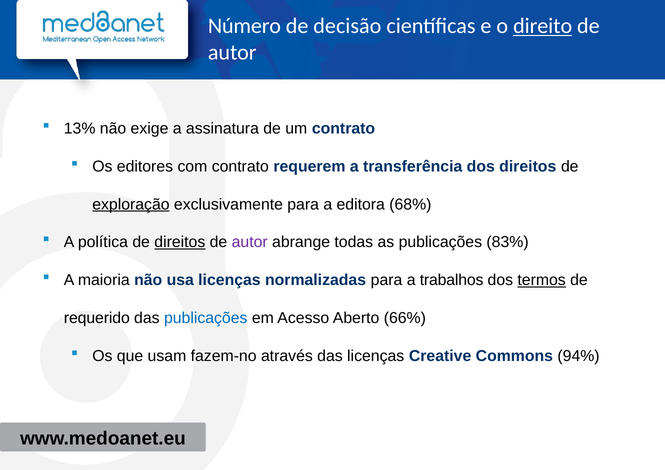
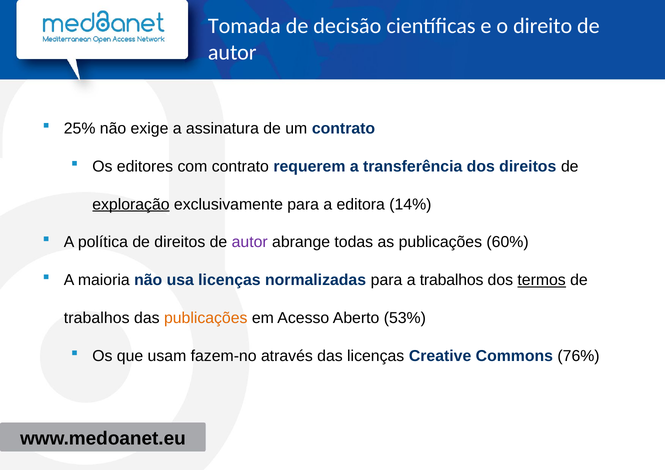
Número: Número -> Tomada
direito underline: present -> none
13%: 13% -> 25%
68%: 68% -> 14%
direitos at (180, 242) underline: present -> none
83%: 83% -> 60%
requerido at (97, 318): requerido -> trabalhos
publicações at (206, 318) colour: blue -> orange
66%: 66% -> 53%
94%: 94% -> 76%
